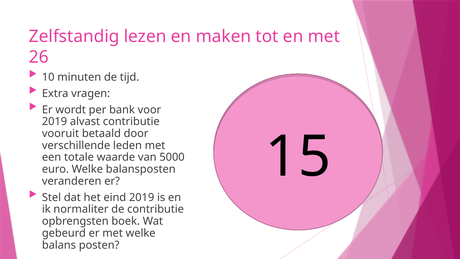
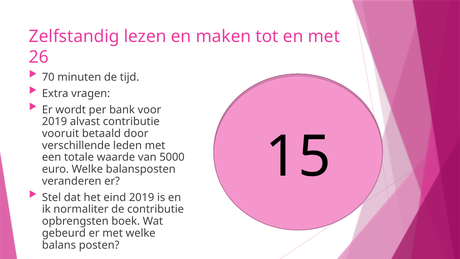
10 at (48, 77): 10 -> 70
